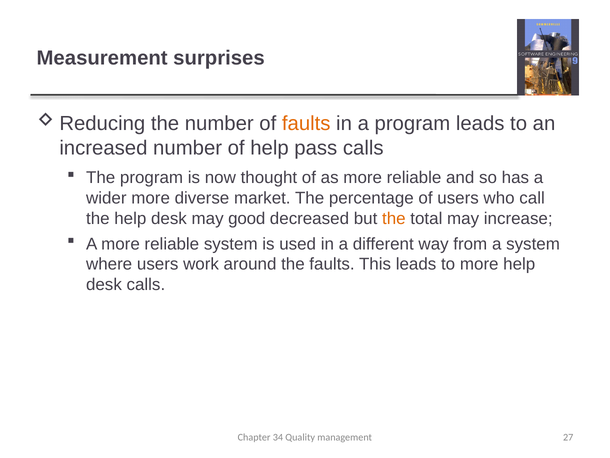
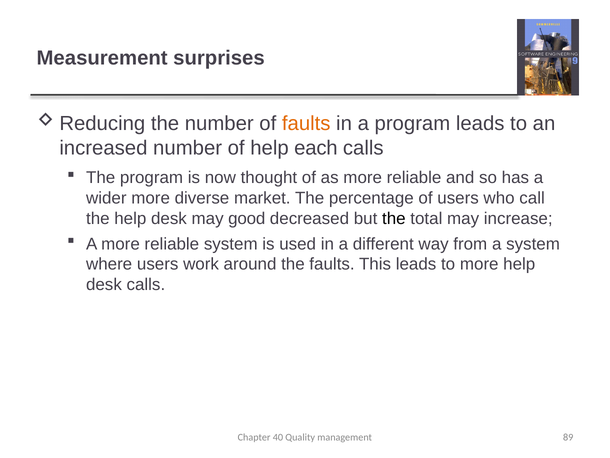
pass: pass -> each
the at (394, 218) colour: orange -> black
34: 34 -> 40
27: 27 -> 89
